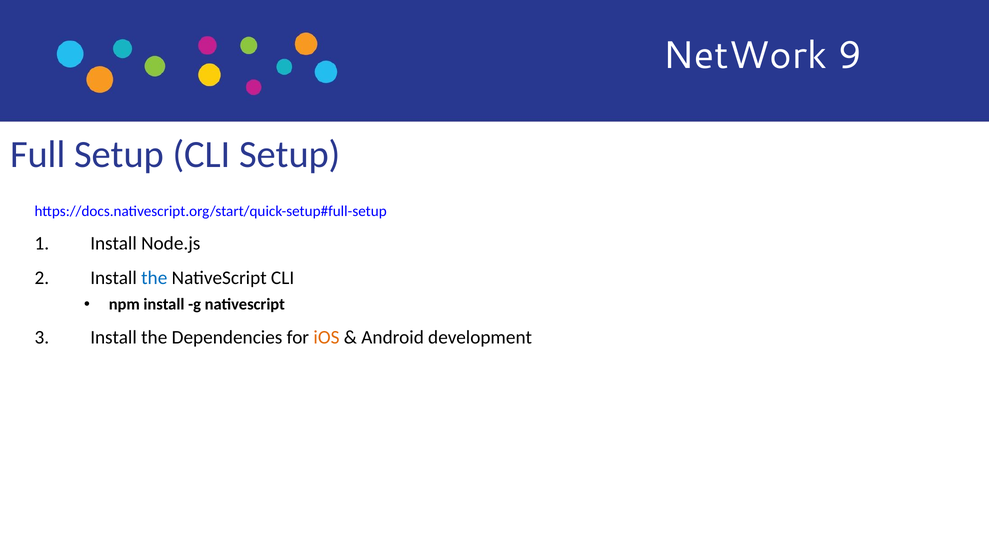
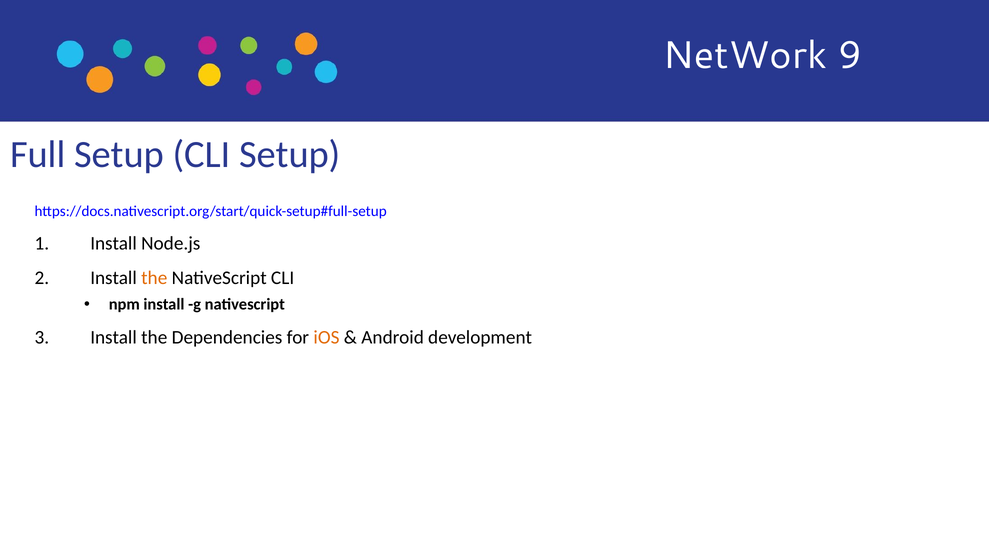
the at (154, 278) colour: blue -> orange
